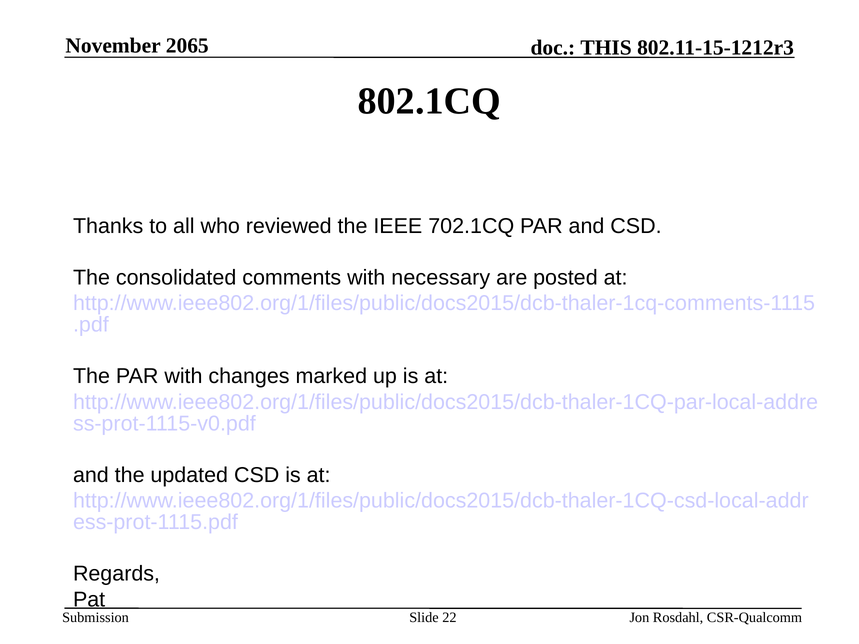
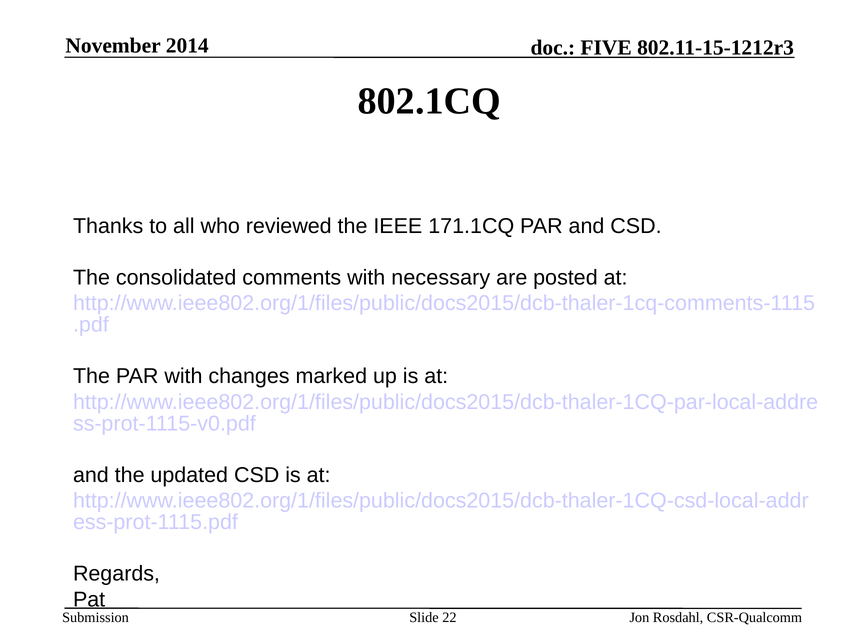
2065: 2065 -> 2014
THIS: THIS -> FIVE
702.1CQ: 702.1CQ -> 171.1CQ
